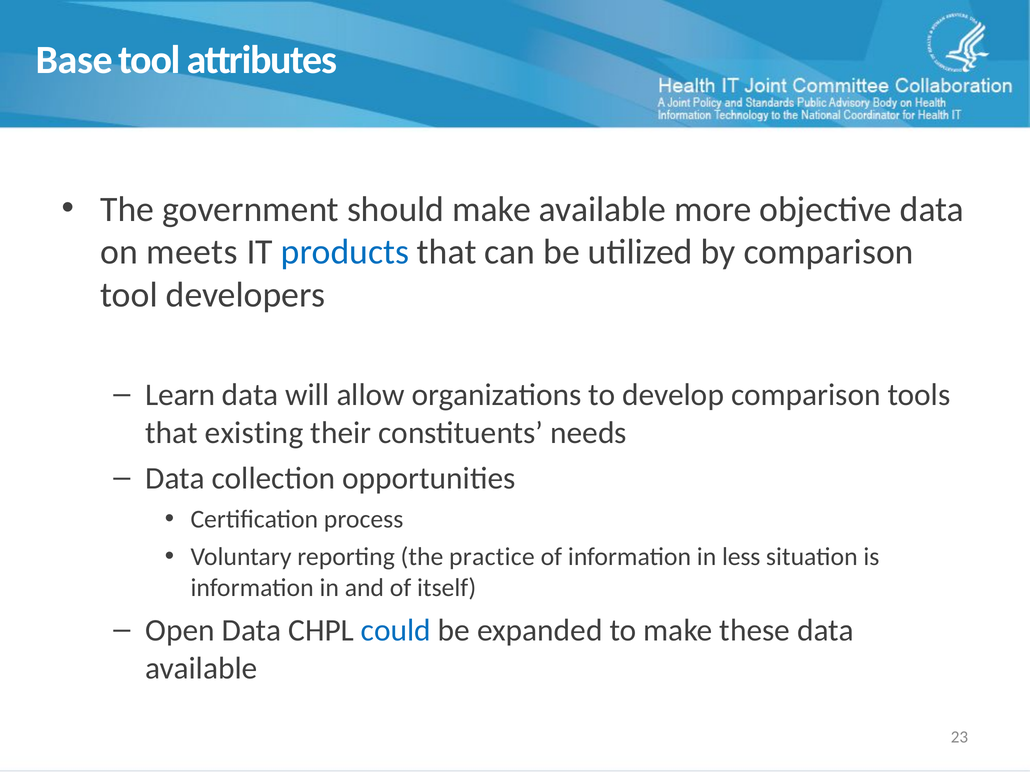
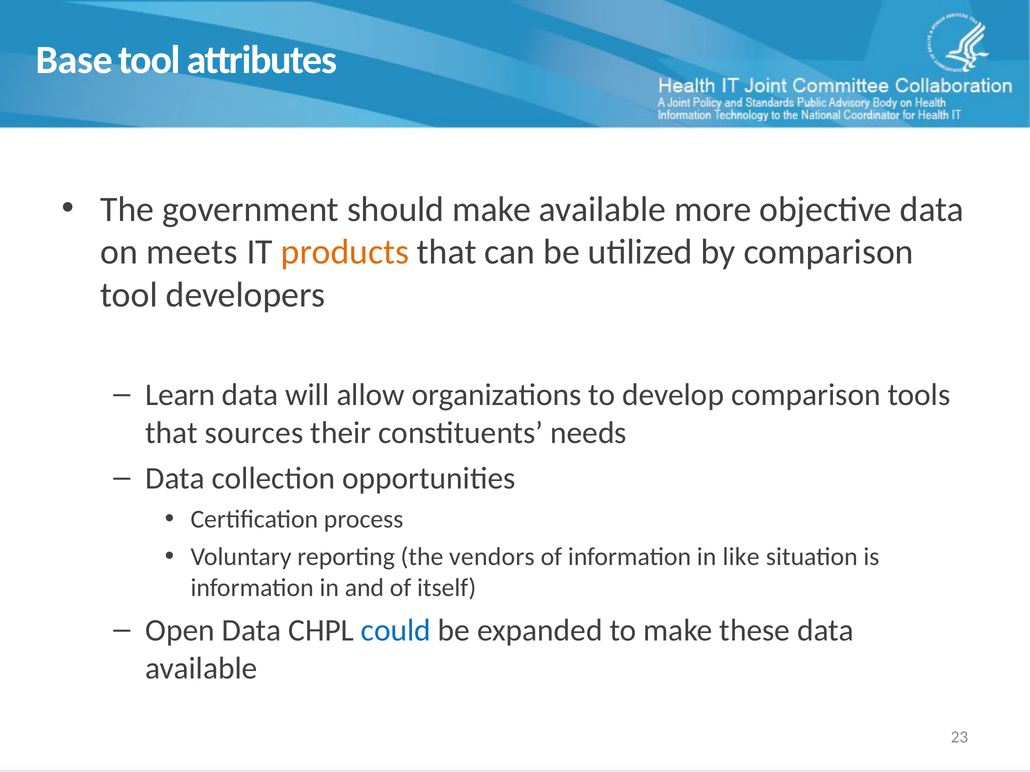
products colour: blue -> orange
existing: existing -> sources
practice: practice -> vendors
less: less -> like
